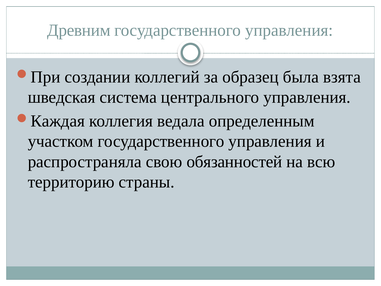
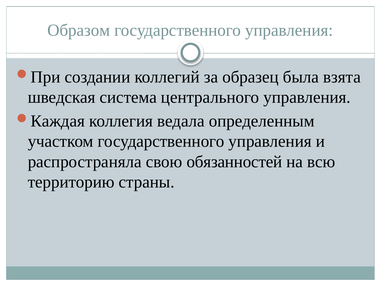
Древним: Древним -> Образом
